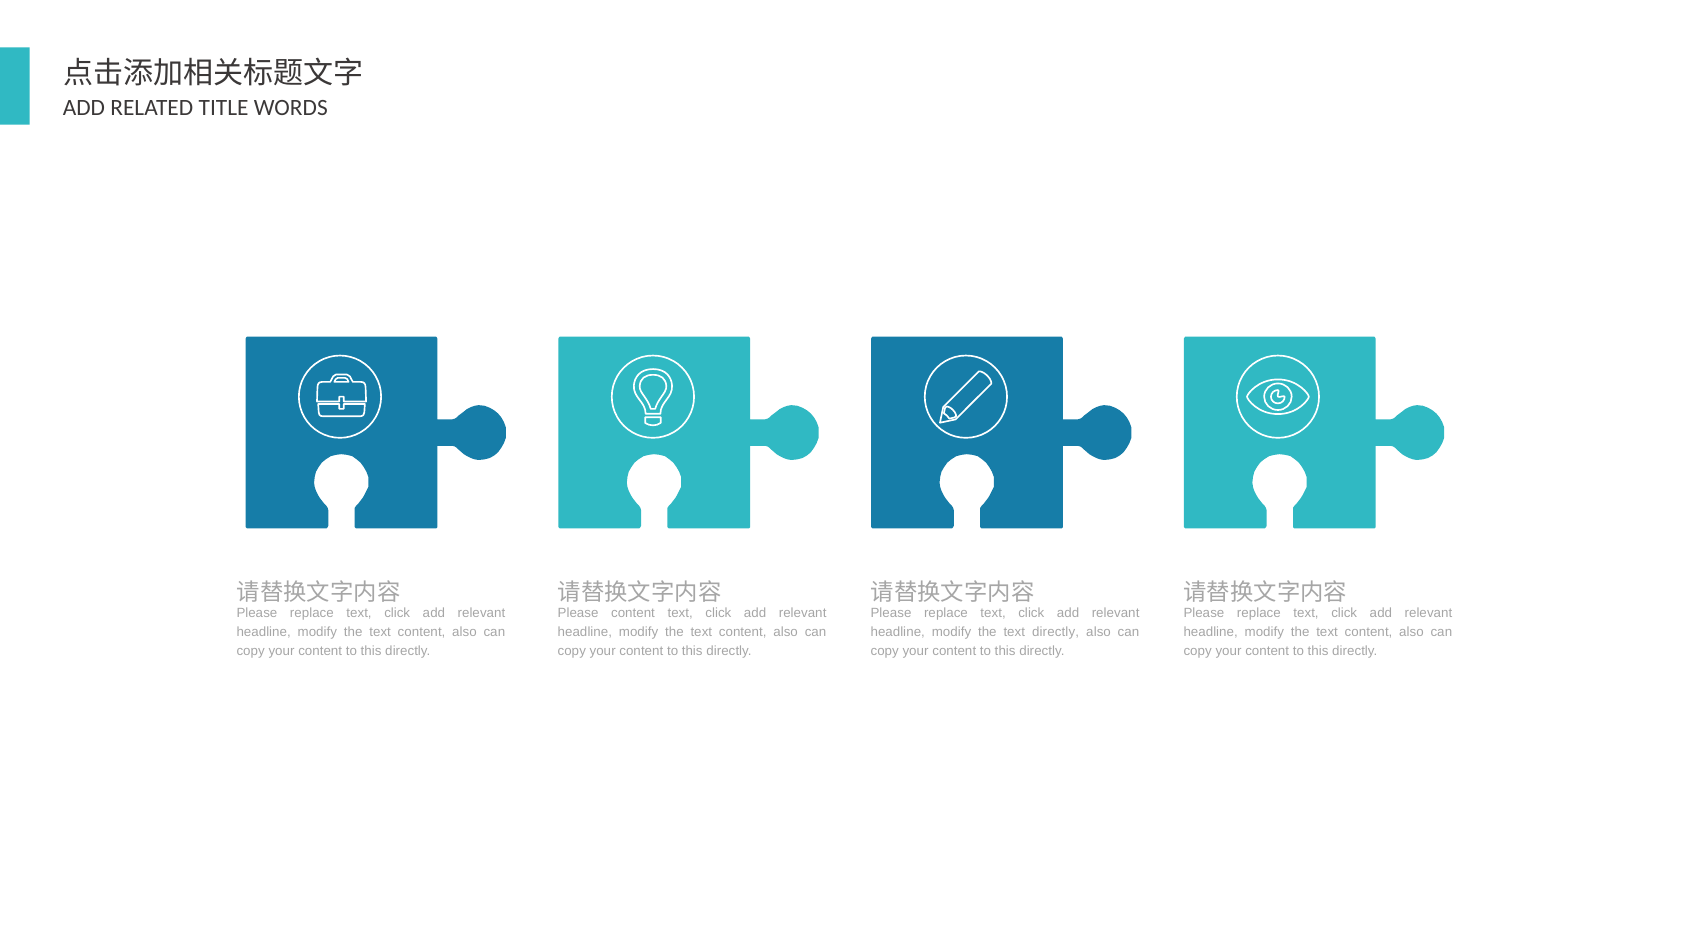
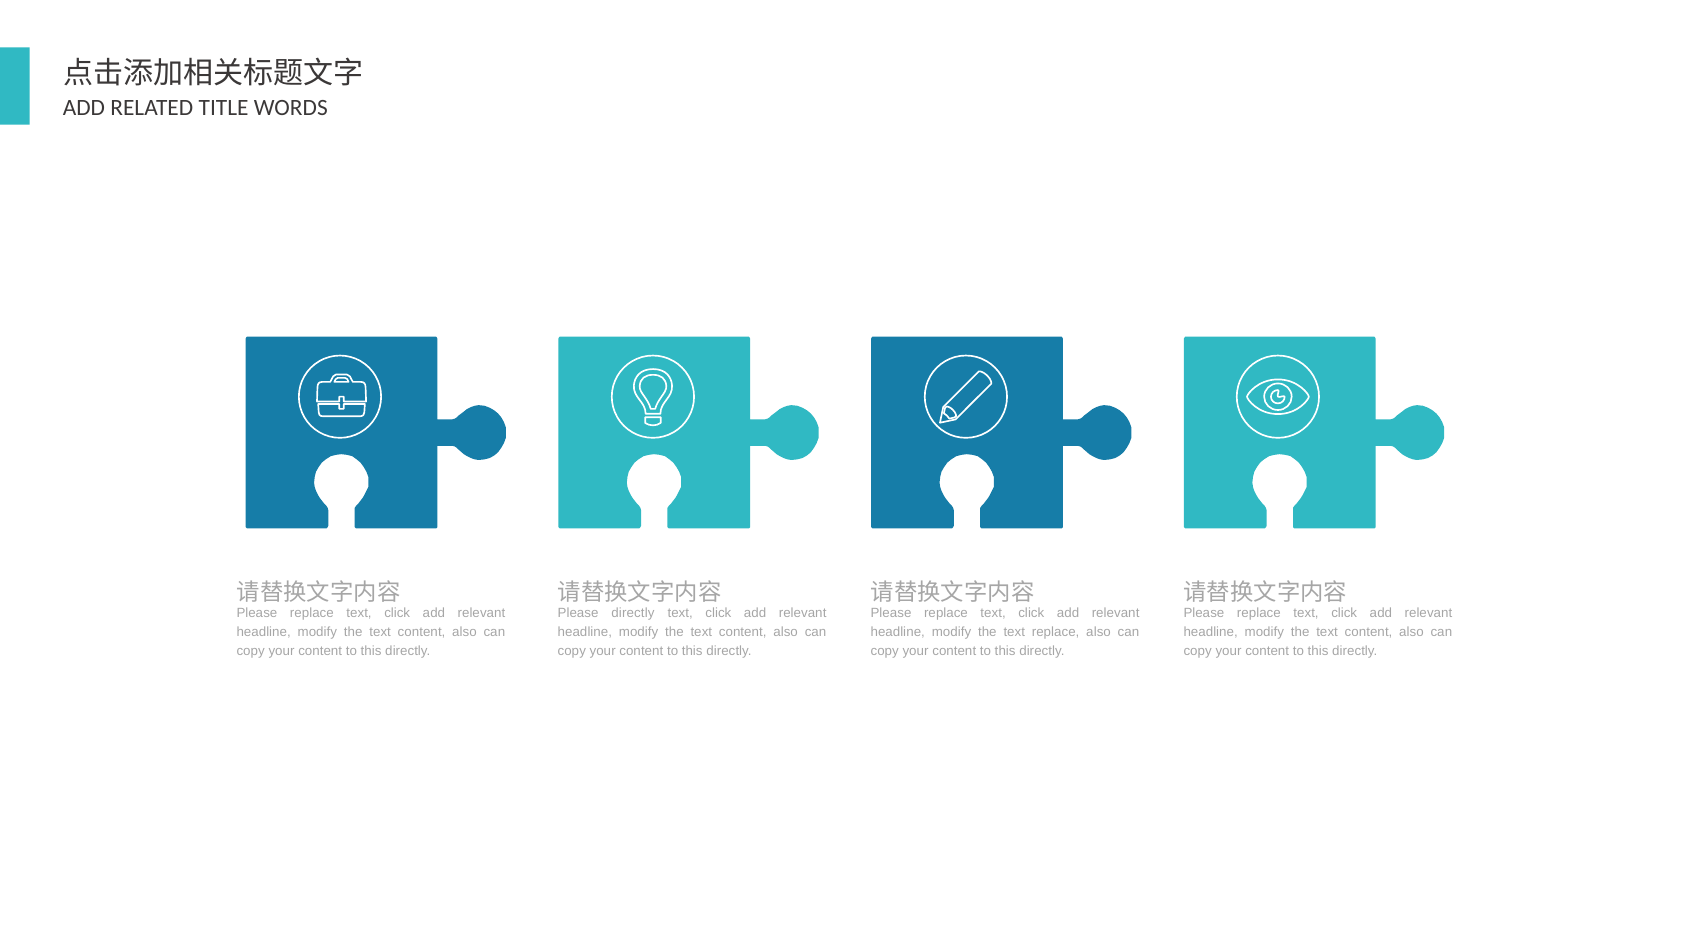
Please content: content -> directly
text directly: directly -> replace
